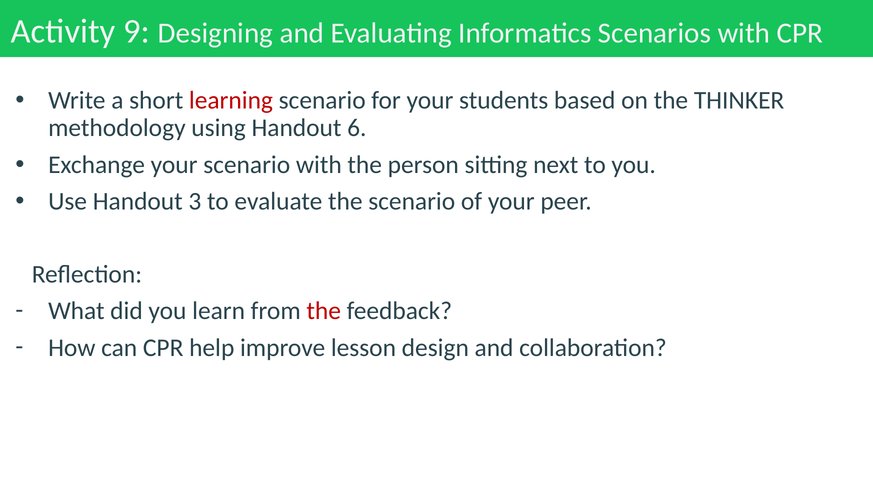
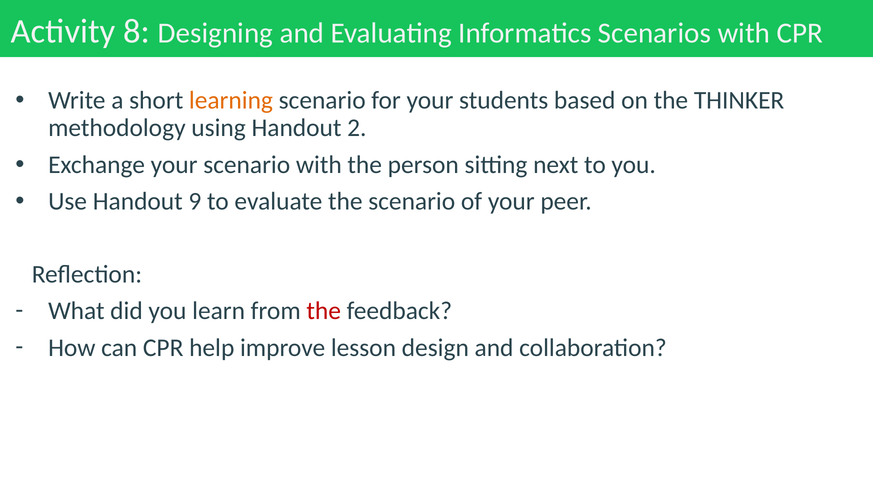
9: 9 -> 8
learning colour: red -> orange
6: 6 -> 2
3: 3 -> 9
